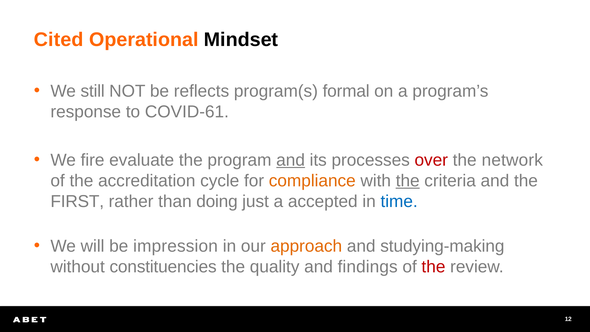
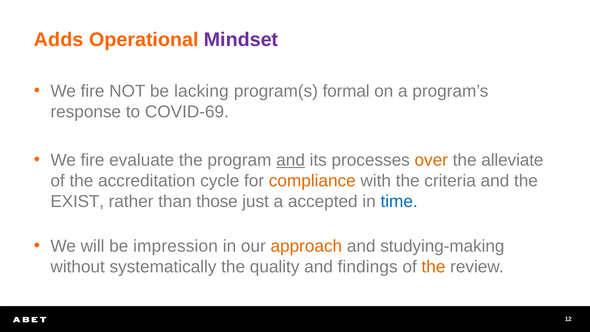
Cited: Cited -> Adds
Mindset colour: black -> purple
still at (93, 91): still -> fire
reflects: reflects -> lacking
COVID-61: COVID-61 -> COVID-69
over colour: red -> orange
network: network -> alleviate
the at (408, 181) underline: present -> none
FIRST: FIRST -> EXIST
doing: doing -> those
constituencies: constituencies -> systematically
the at (433, 267) colour: red -> orange
